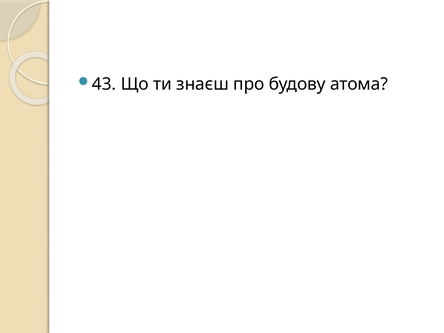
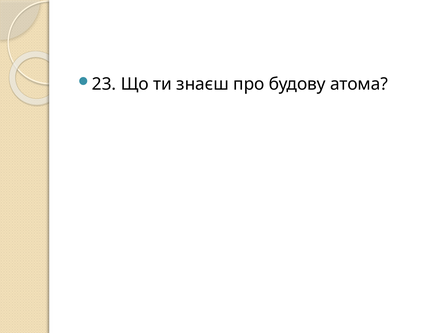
43: 43 -> 23
